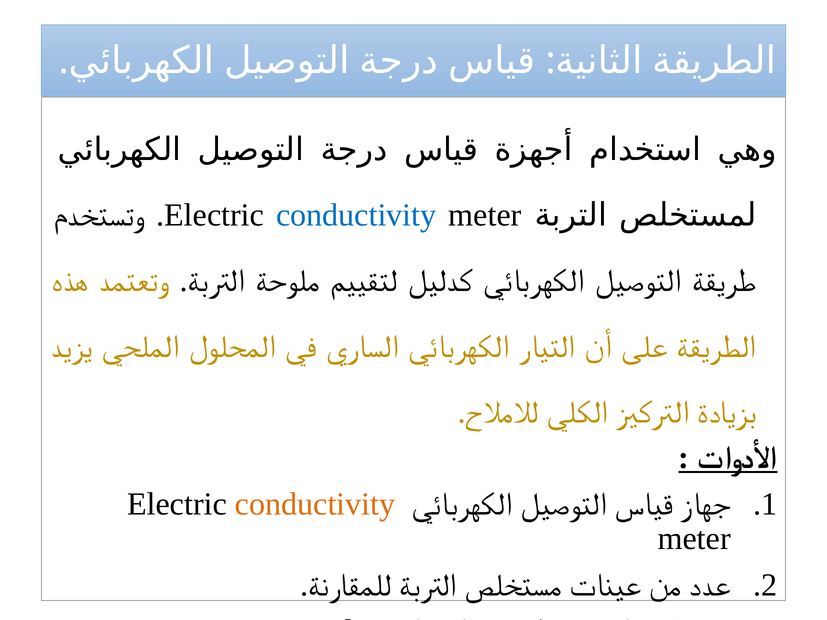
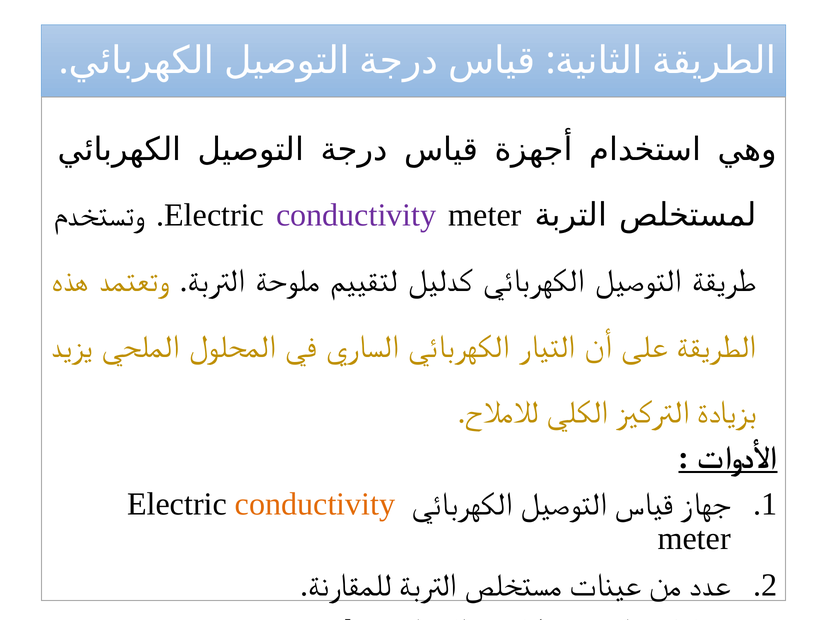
conductivity at (356, 215) colour: blue -> purple
